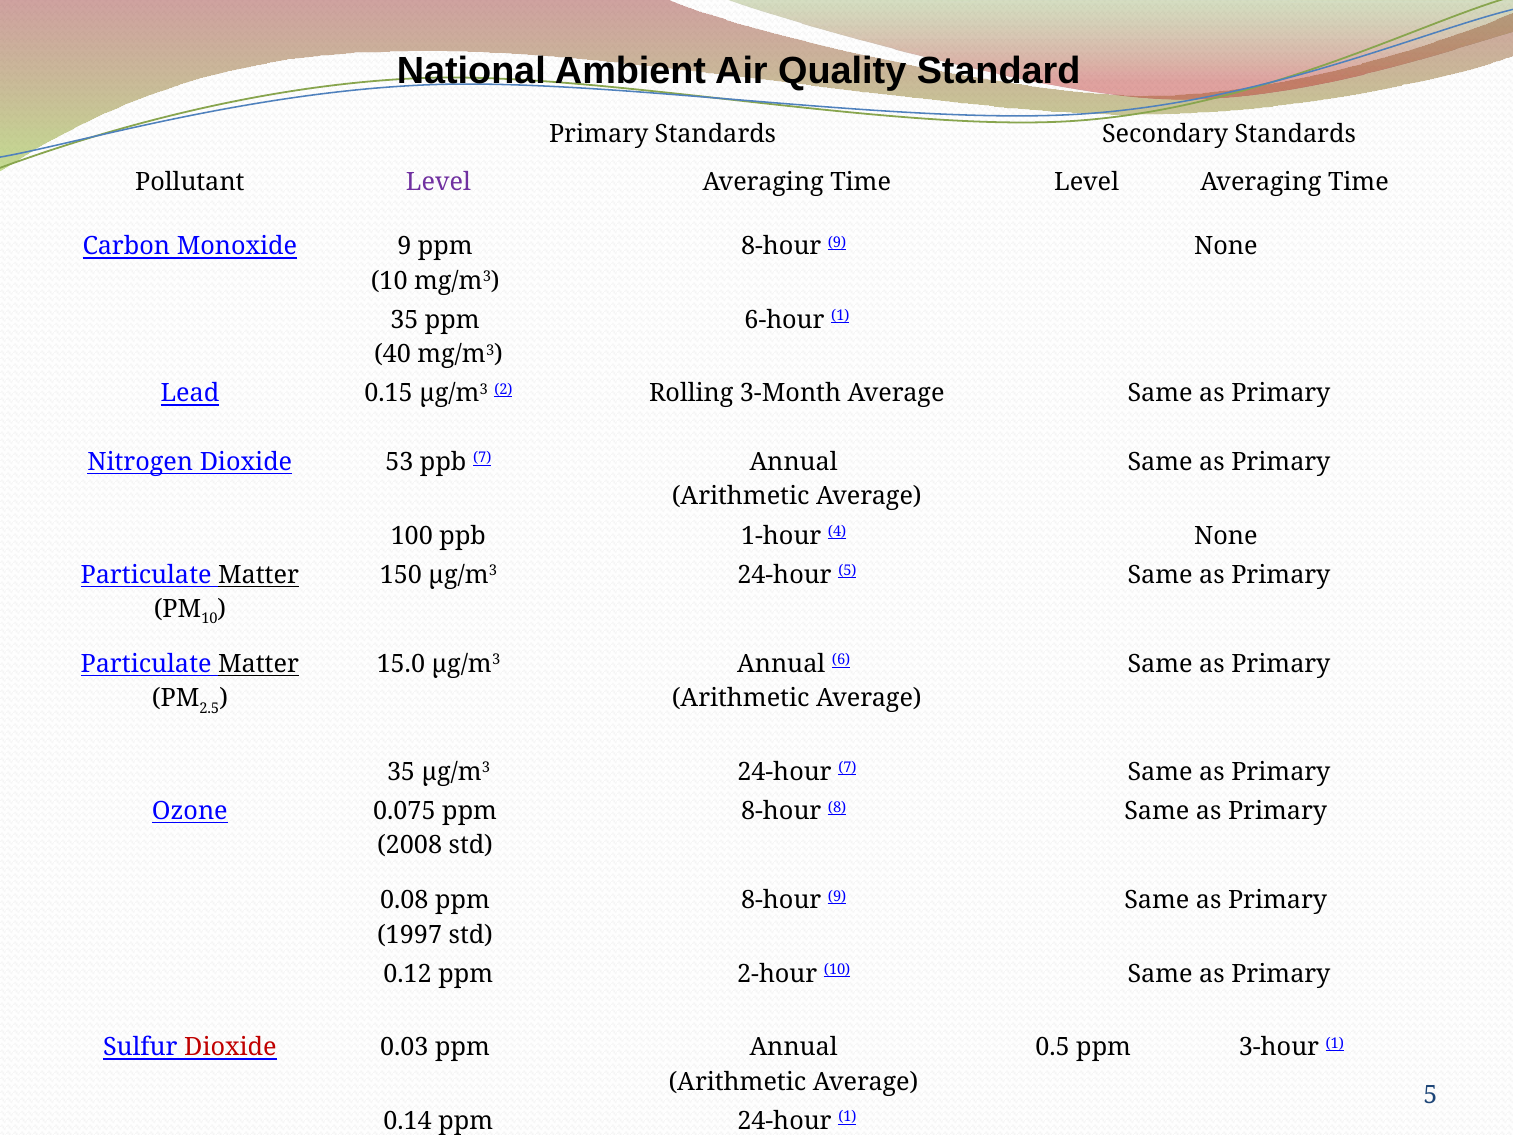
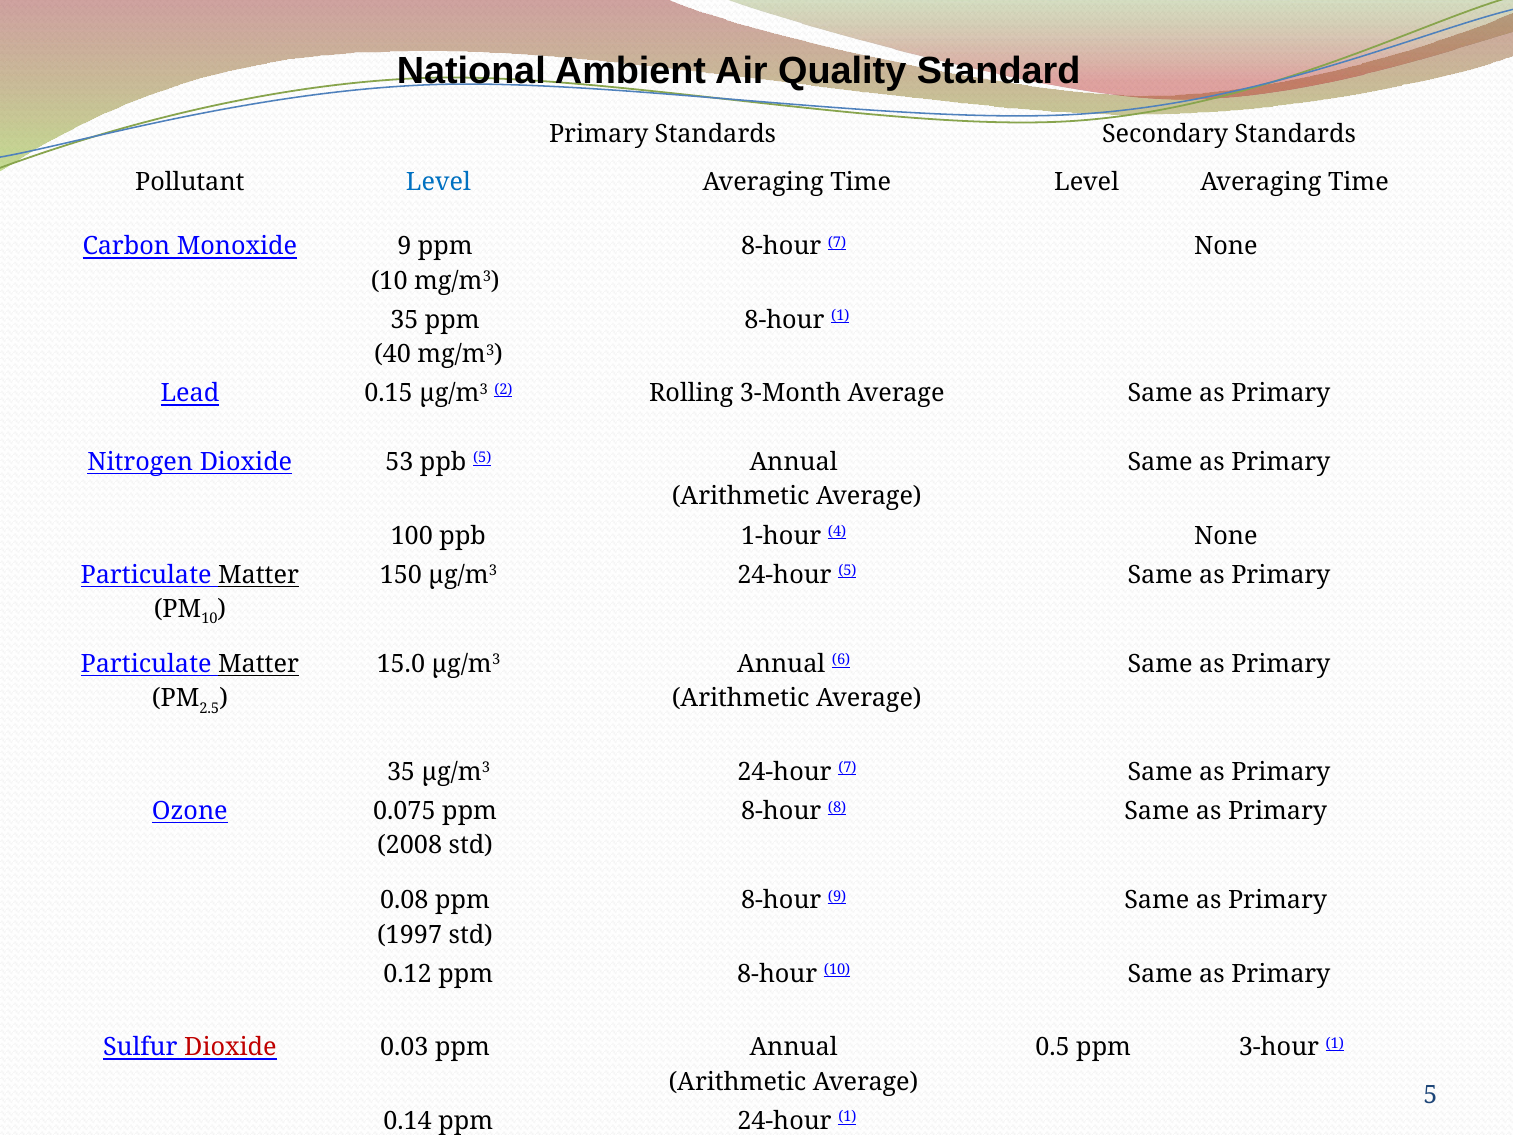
Level at (438, 183) colour: purple -> blue
9 at (837, 242): 9 -> 7
6-hour at (785, 320): 6-hour -> 8-hour
ppb 7: 7 -> 5
ppm 2-hour: 2-hour -> 8-hour
